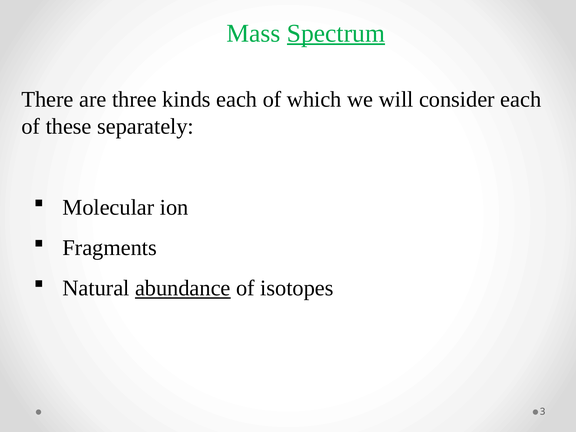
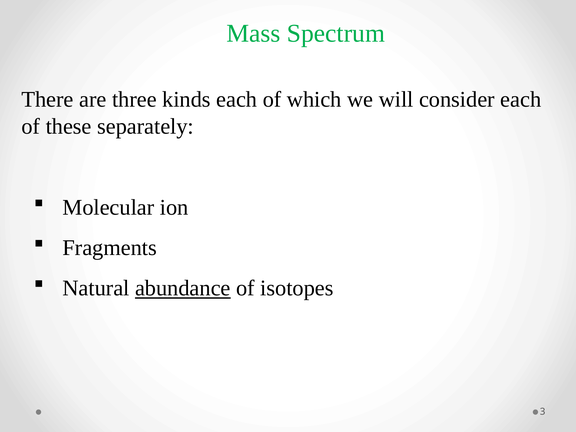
Spectrum underline: present -> none
